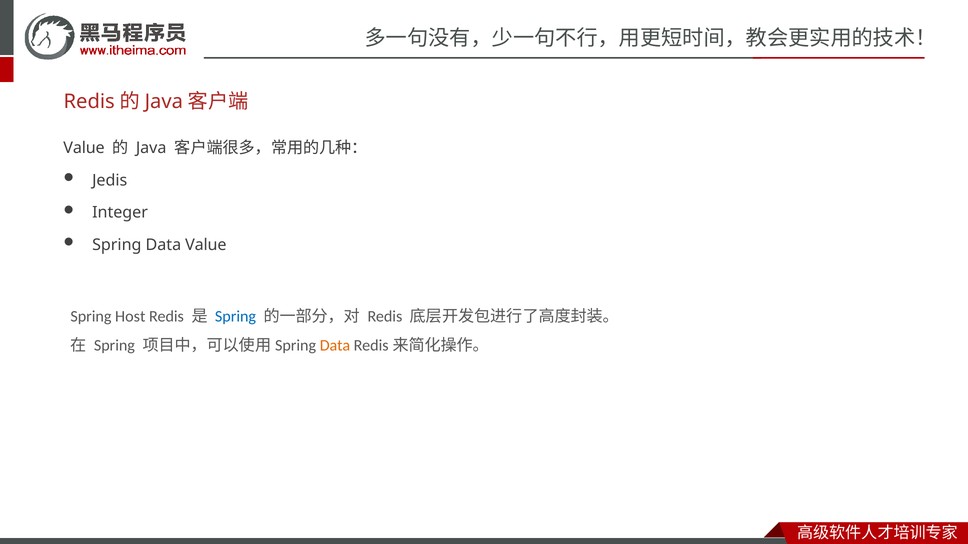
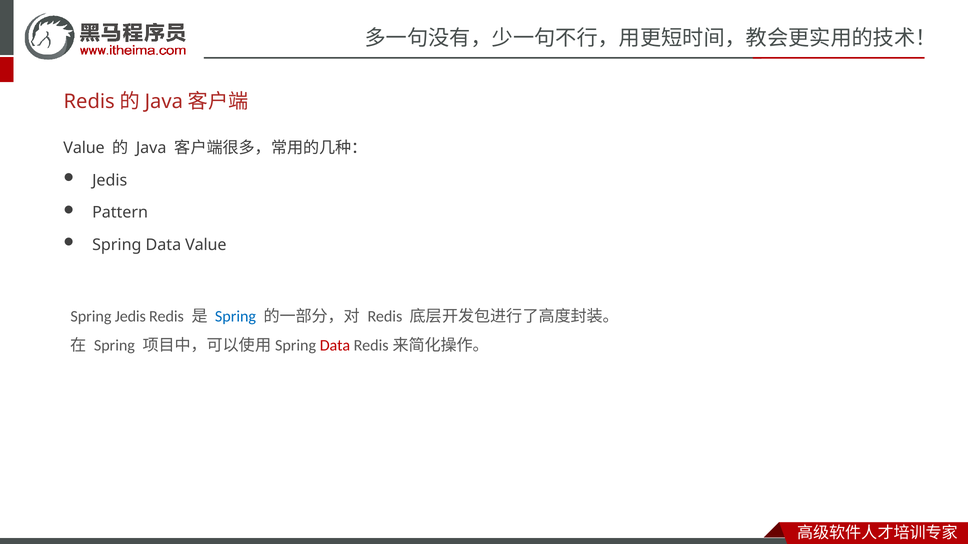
Integer: Integer -> Pattern
Spring Host: Host -> Jedis
Data at (335, 346) colour: orange -> red
